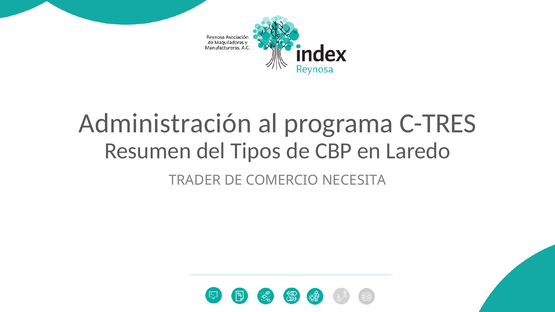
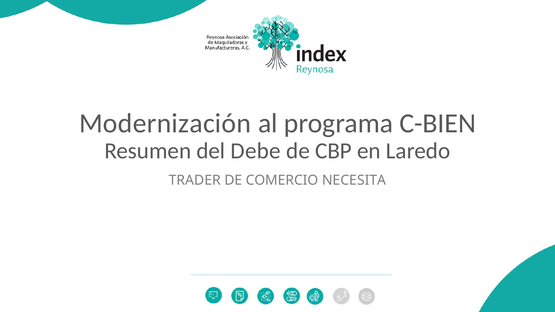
Administración: Administración -> Modernización
C-TRES: C-TRES -> C-BIEN
Tipos: Tipos -> Debe
